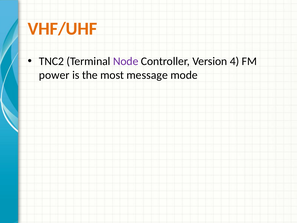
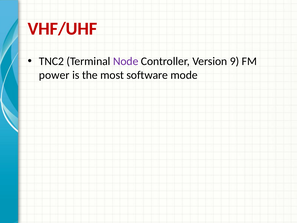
VHF/UHF colour: orange -> red
4: 4 -> 9
message: message -> software
